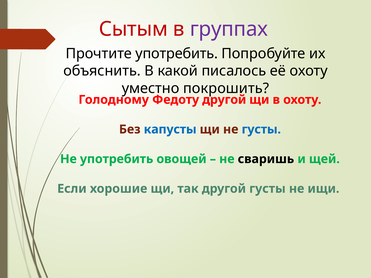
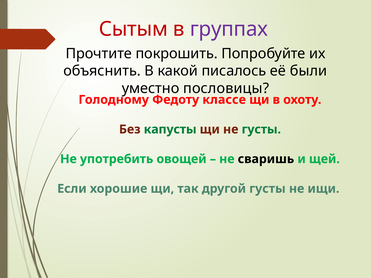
Прочтите употребить: употребить -> покрошить
её охоту: охоту -> были
покрошить: покрошить -> пословицы
Федоту другой: другой -> классе
капусты colour: blue -> green
густы at (261, 129) colour: blue -> green
